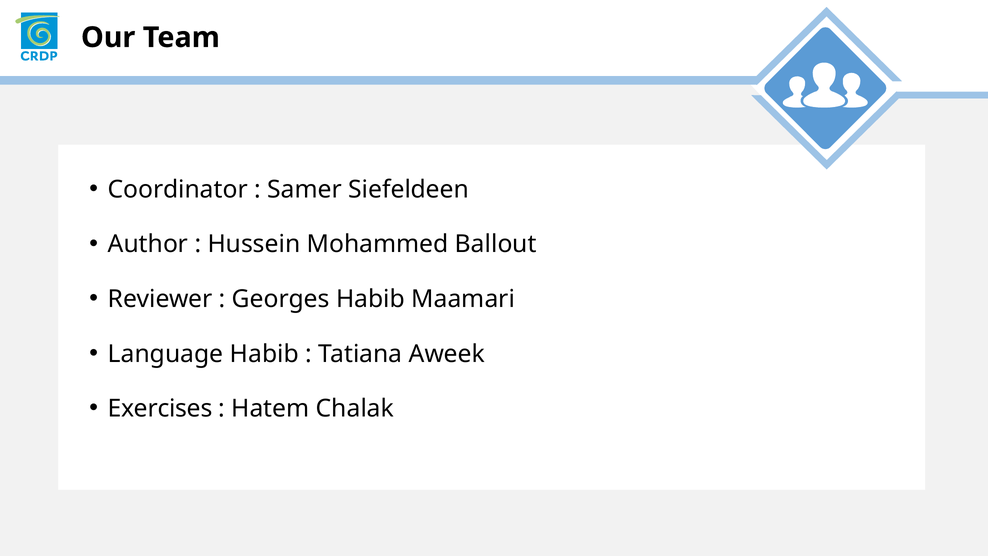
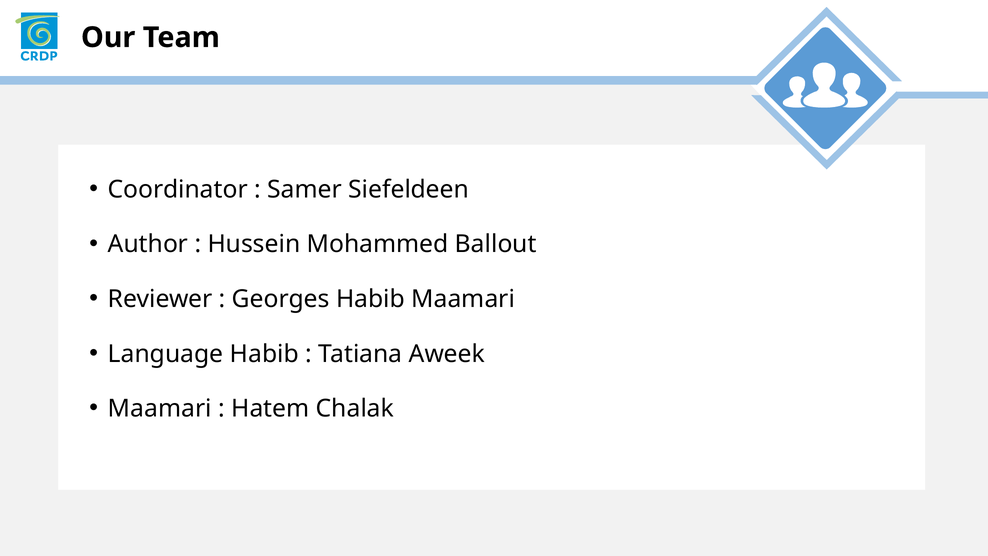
Exercises at (160, 408): Exercises -> Maamari
